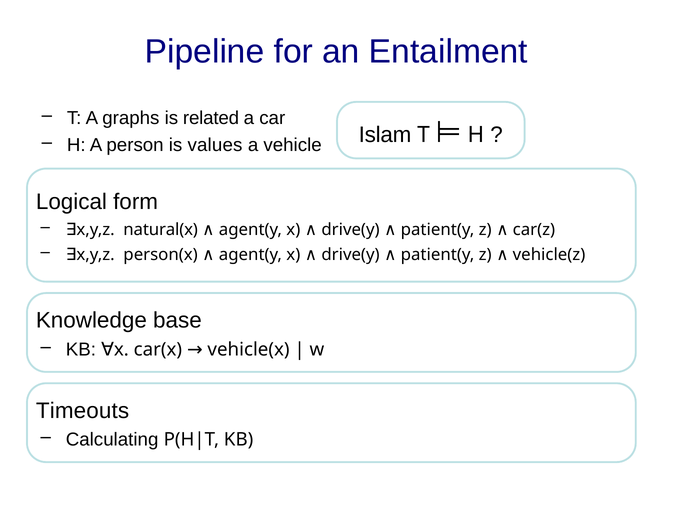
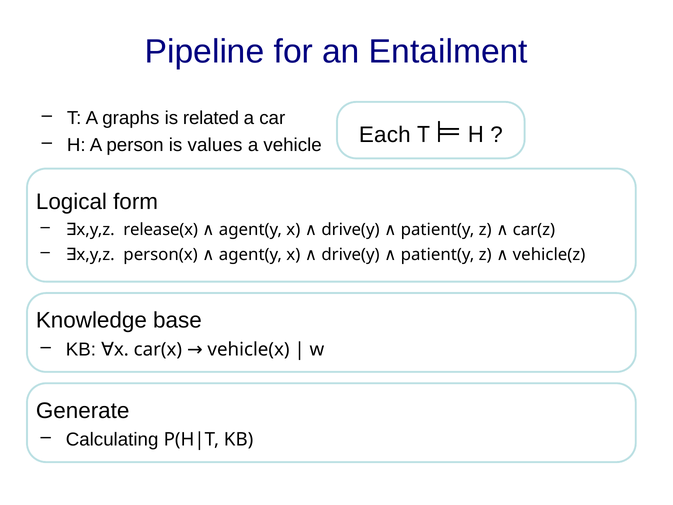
Islam: Islam -> Each
natural(x: natural(x -> release(x
Timeouts: Timeouts -> Generate
